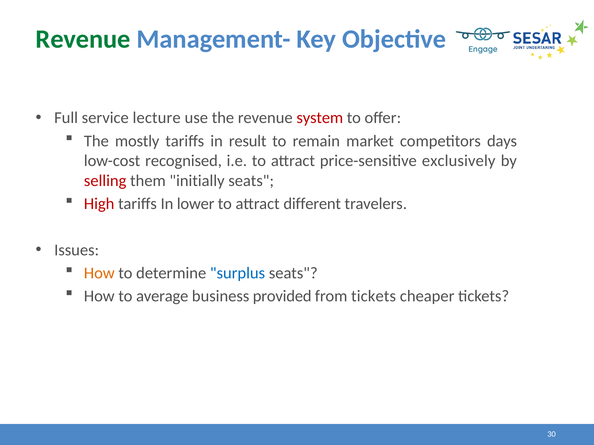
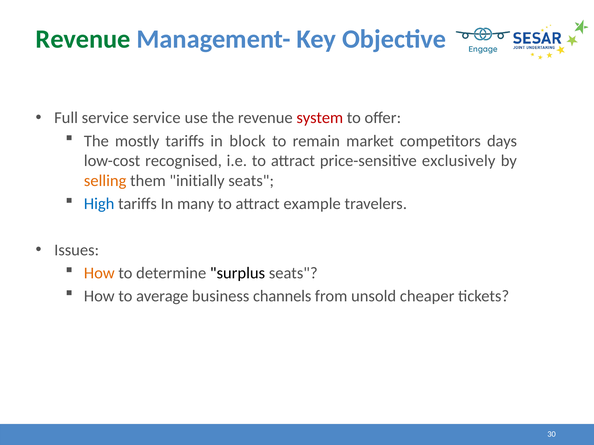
service lecture: lecture -> service
result: result -> block
selling colour: red -> orange
High colour: red -> blue
lower: lower -> many
different: different -> example
surplus colour: blue -> black
provided: provided -> channels
from tickets: tickets -> unsold
